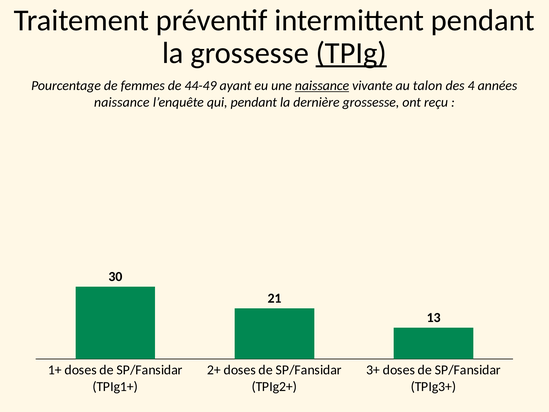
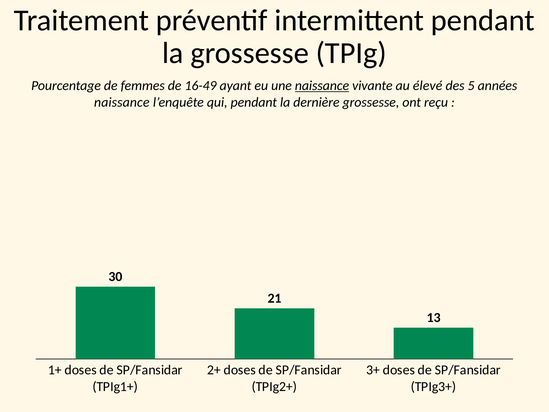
TPIg underline: present -> none
44-49: 44-49 -> 16-49
talon: talon -> élevé
4: 4 -> 5
